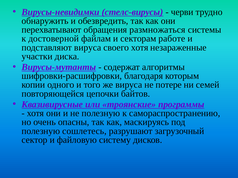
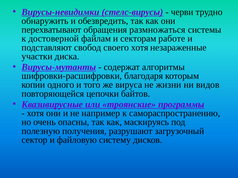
подставляют вируса: вируса -> свобод
потере: потере -> жизни
семей: семей -> видов
не полезную: полезную -> например
сошлетесь: сошлетесь -> получения
